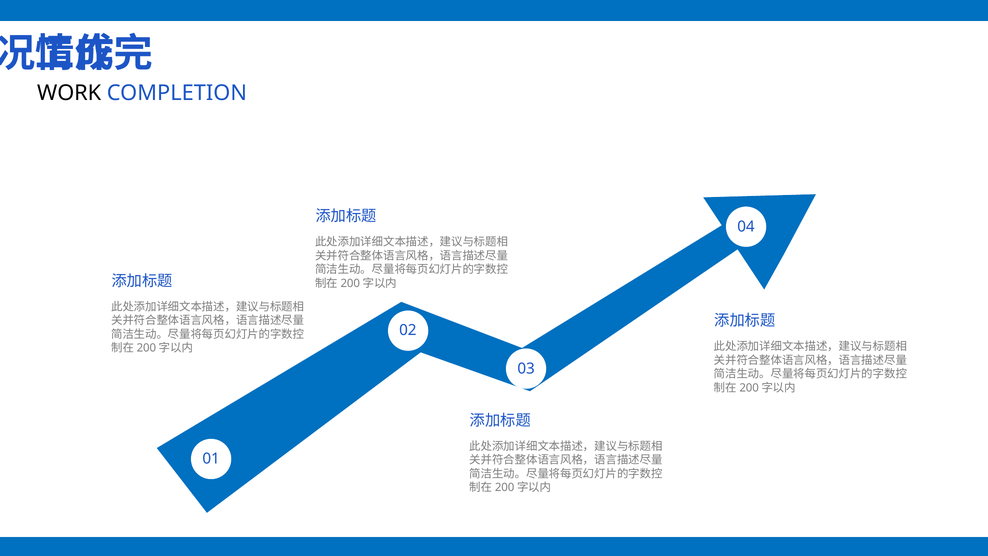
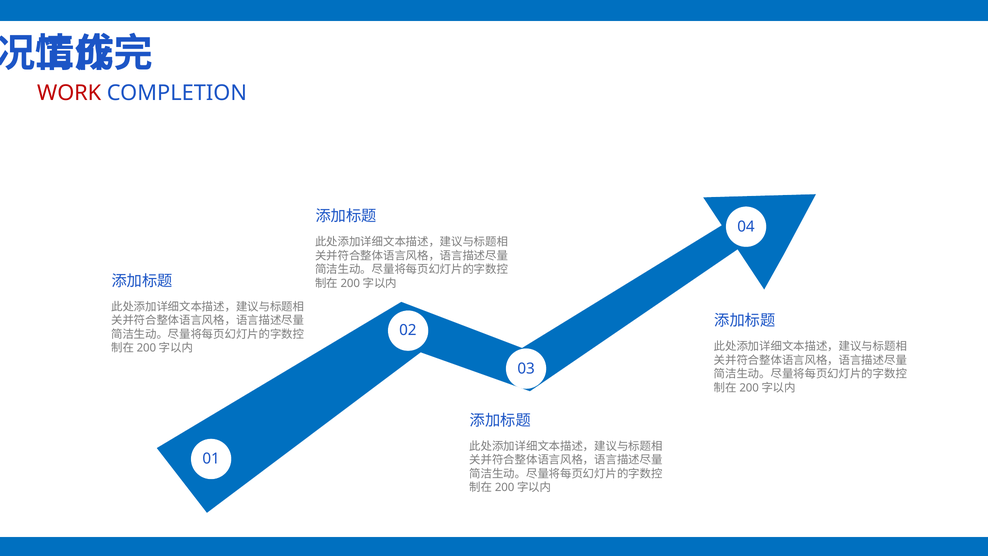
WORK colour: black -> red
